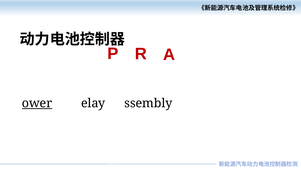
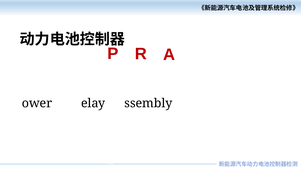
ower underline: present -> none
